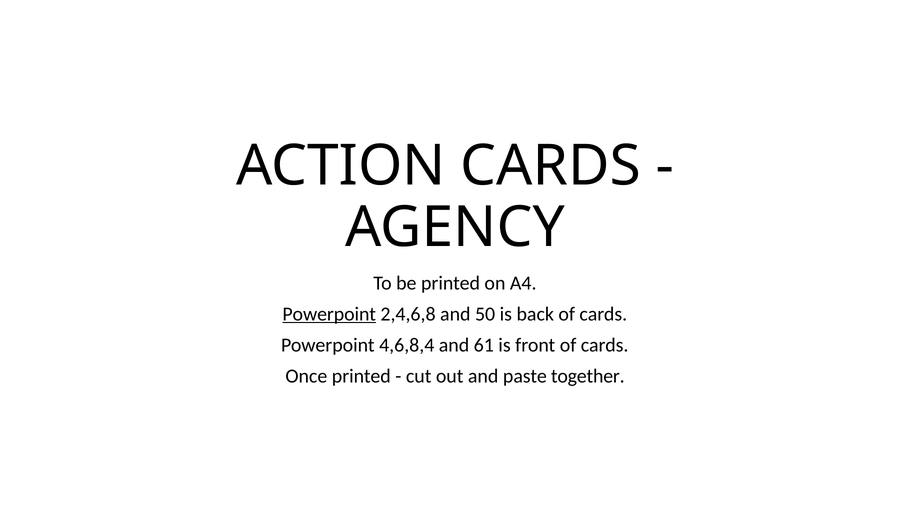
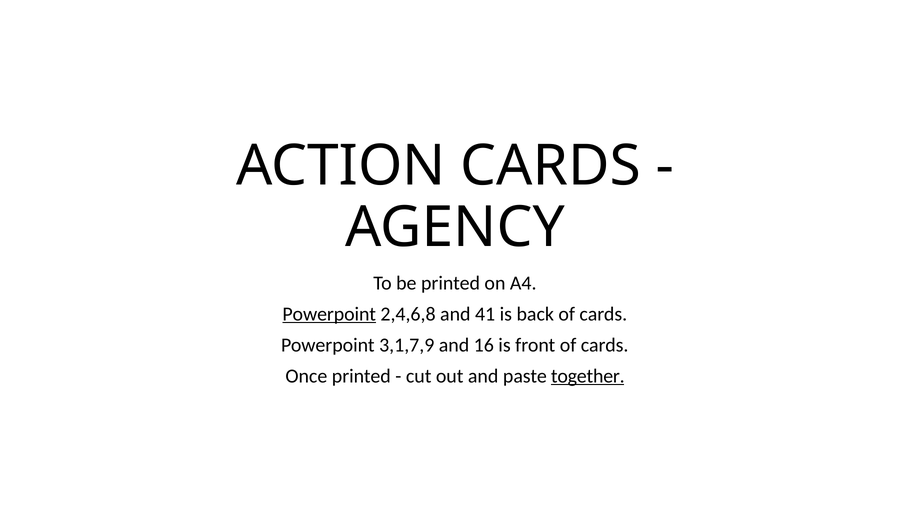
50: 50 -> 41
4,6,8,4: 4,6,8,4 -> 3,1,7,9
61: 61 -> 16
together underline: none -> present
